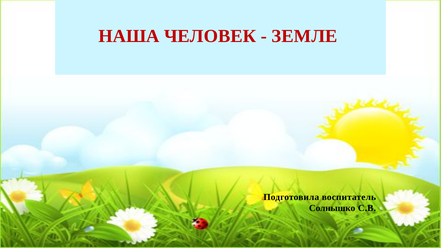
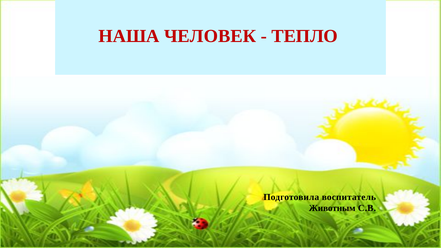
ЗЕМЛЕ: ЗЕМЛЕ -> ТЕПЛО
Солнышко: Солнышко -> Животным
